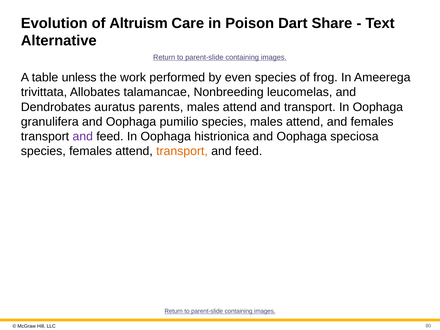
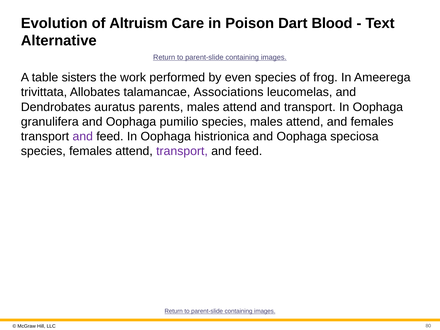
Share: Share -> Blood
unless: unless -> sisters
Nonbreeding: Nonbreeding -> Associations
transport at (182, 151) colour: orange -> purple
